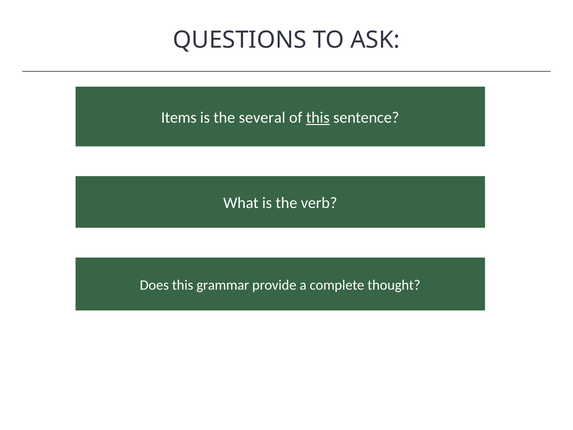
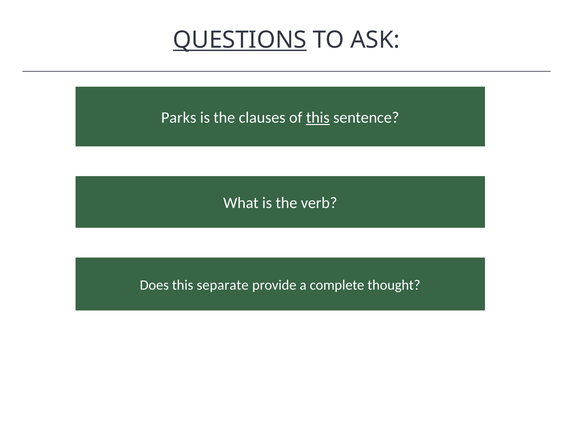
QUESTIONS underline: none -> present
Items: Items -> Parks
several: several -> clauses
grammar: grammar -> separate
